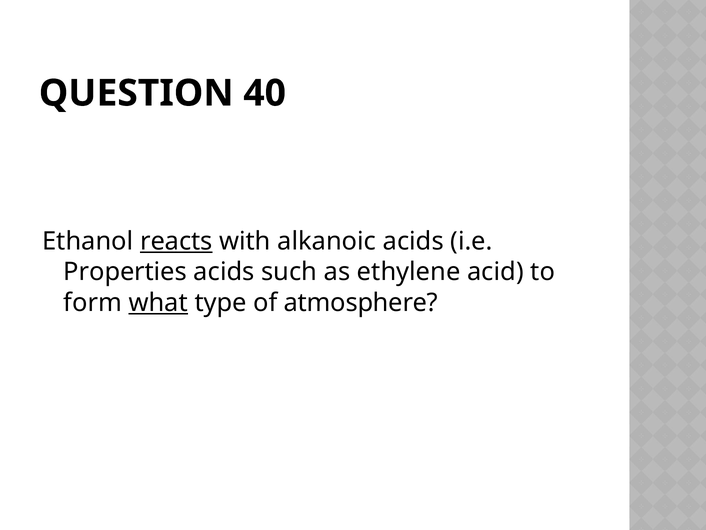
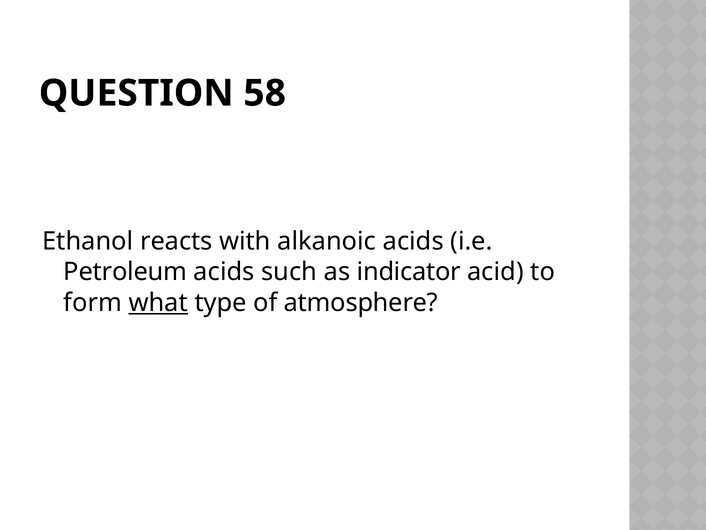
40: 40 -> 58
reacts underline: present -> none
Properties: Properties -> Petroleum
ethylene: ethylene -> indicator
